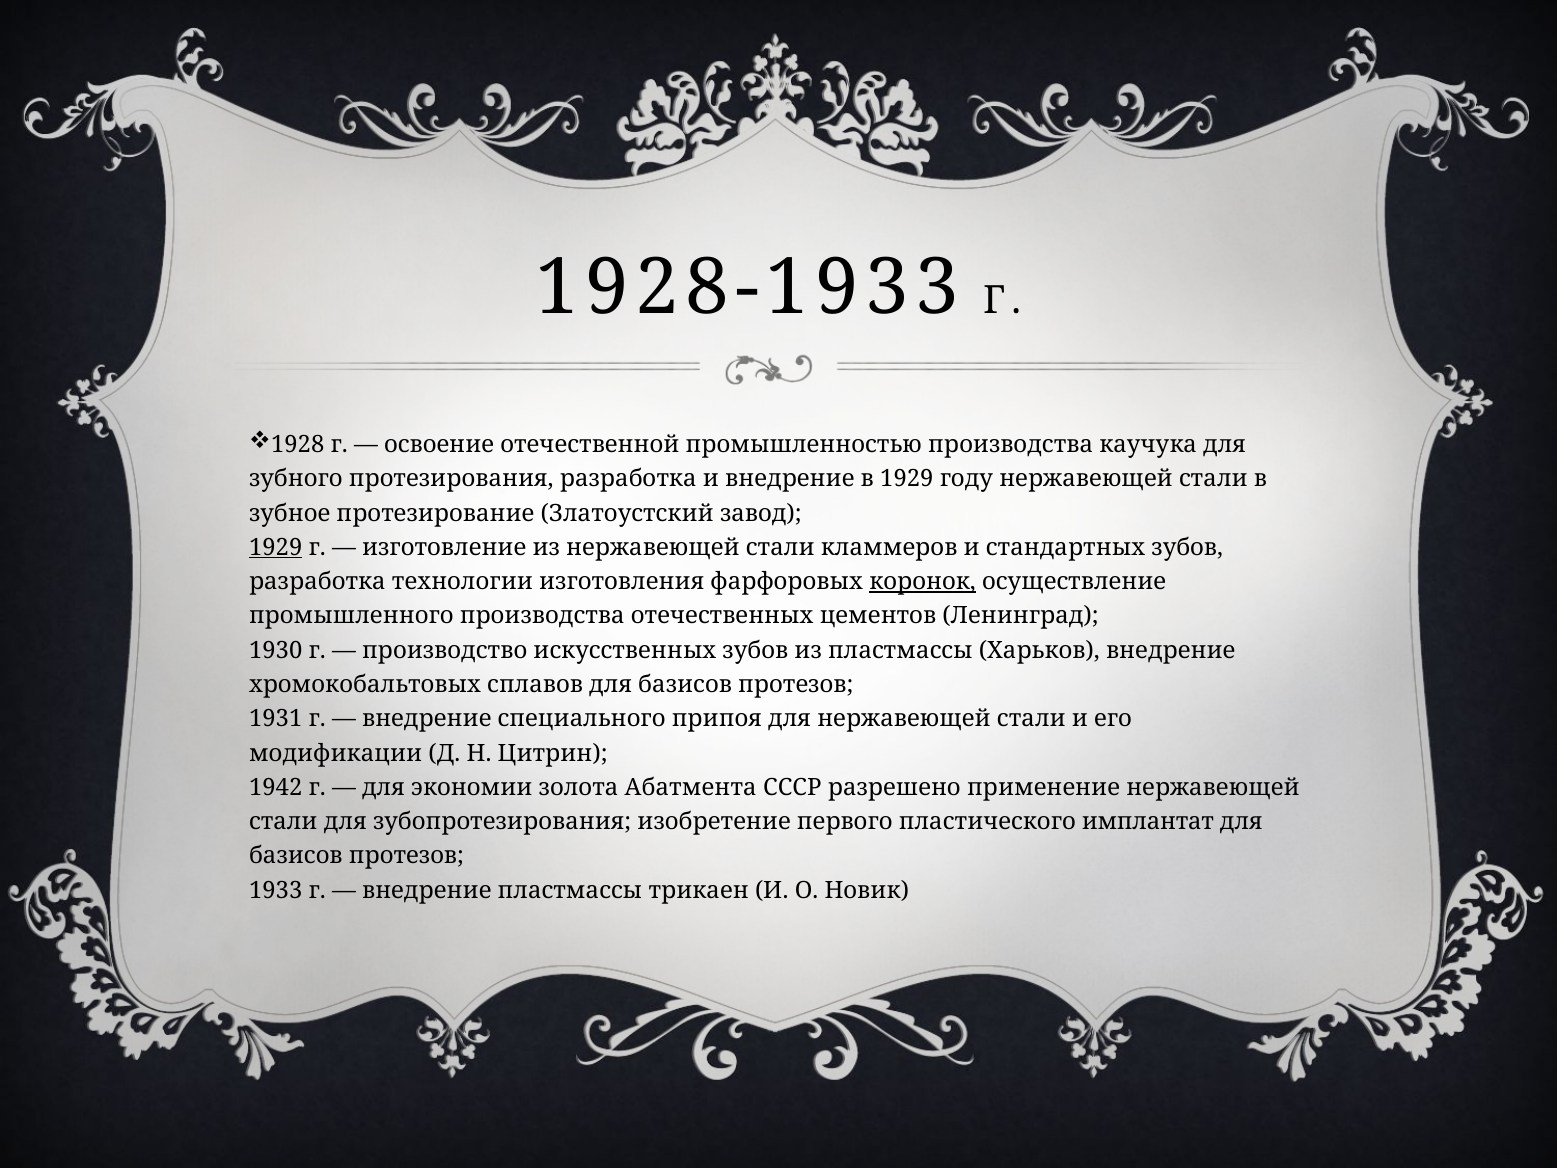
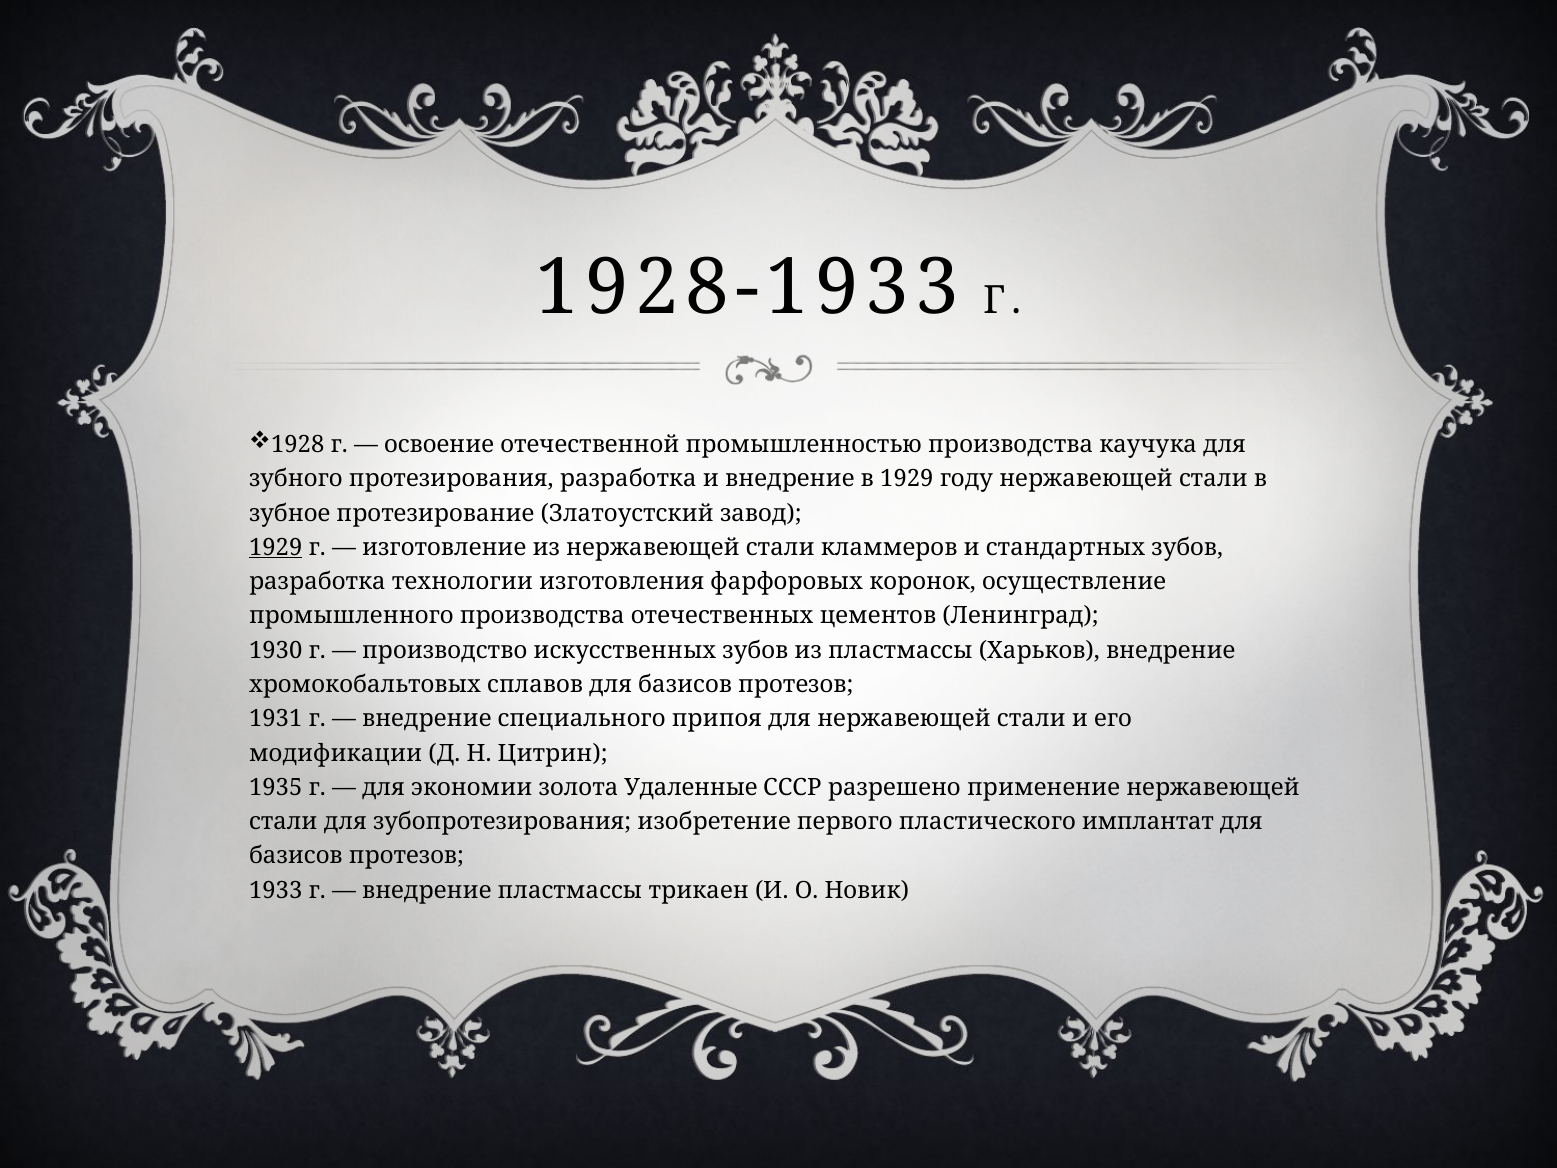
коронок underline: present -> none
1942: 1942 -> 1935
Абатмента: Абатмента -> Удаленные
